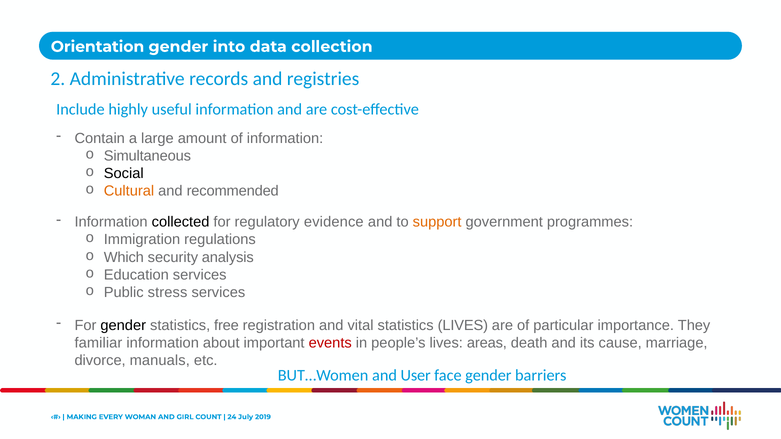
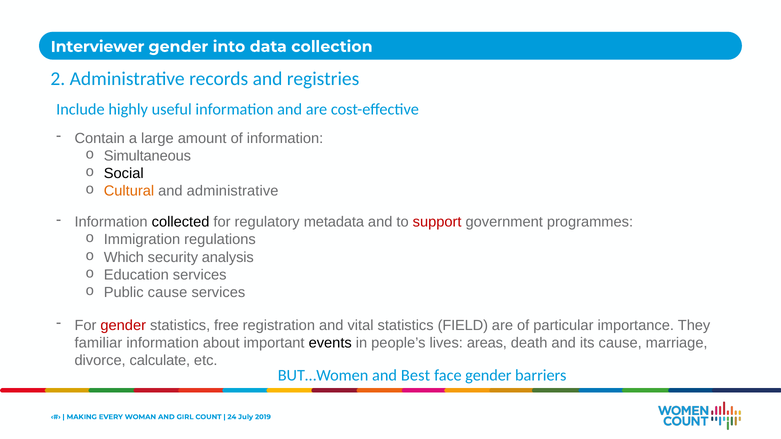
Orientation: Orientation -> Interviewer
and recommended: recommended -> administrative
evidence: evidence -> metadata
support colour: orange -> red
Public stress: stress -> cause
gender at (123, 326) colour: black -> red
statistics LIVES: LIVES -> FIELD
events colour: red -> black
manuals: manuals -> calculate
User: User -> Best
